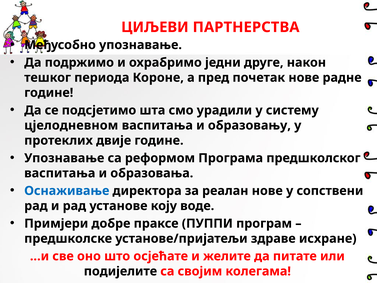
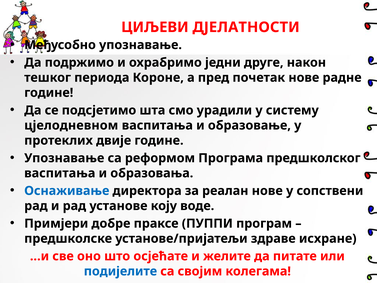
ПАРТНЕРСТВА: ПАРТНЕРСТВА -> ДЈЕЛАТНОСТИ
образовaњу: образовaњу -> образовање
подијелите colour: black -> blue
